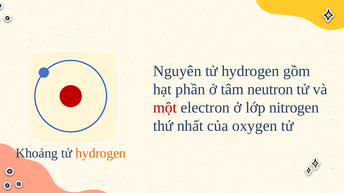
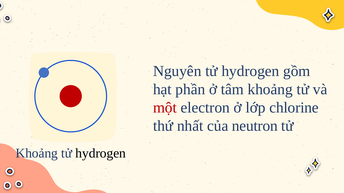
tâm neutron: neutron -> khoảng
nitrogen: nitrogen -> chlorine
oxygen: oxygen -> neutron
hydrogen at (101, 154) colour: orange -> black
